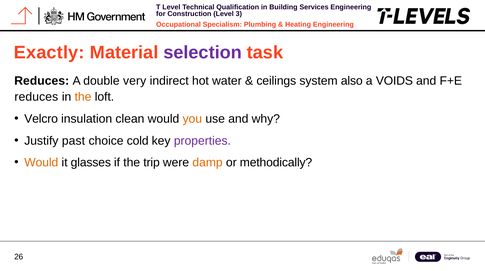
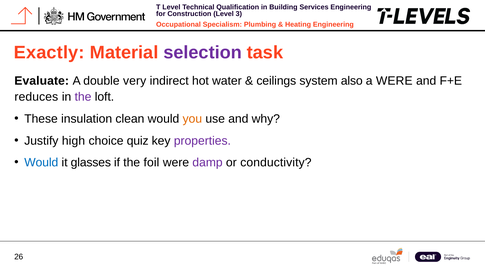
Reduces at (42, 81): Reduces -> Evaluate
a VOIDS: VOIDS -> WERE
the at (83, 97) colour: orange -> purple
Velcro: Velcro -> These
past: past -> high
cold: cold -> quiz
Would at (41, 163) colour: orange -> blue
trip: trip -> foil
damp colour: orange -> purple
methodically: methodically -> conductivity
